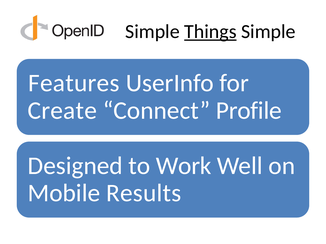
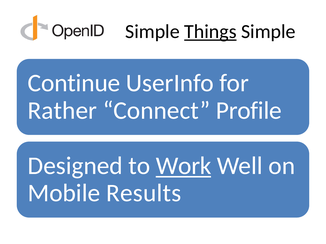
Features: Features -> Continue
Create: Create -> Rather
Work underline: none -> present
